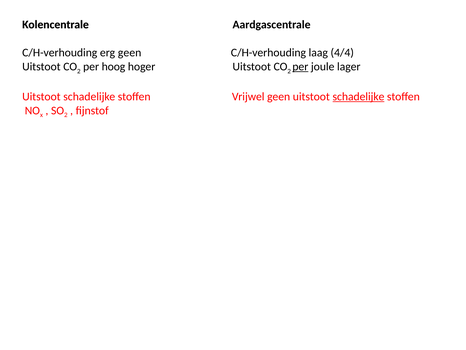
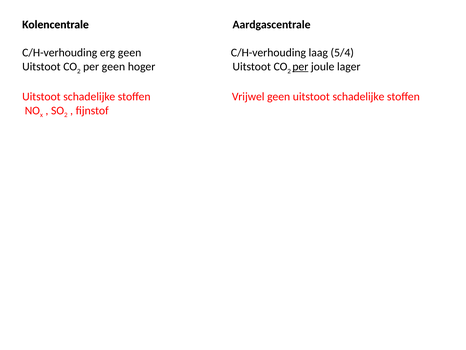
4/4: 4/4 -> 5/4
per hoog: hoog -> geen
schadelijke at (358, 96) underline: present -> none
